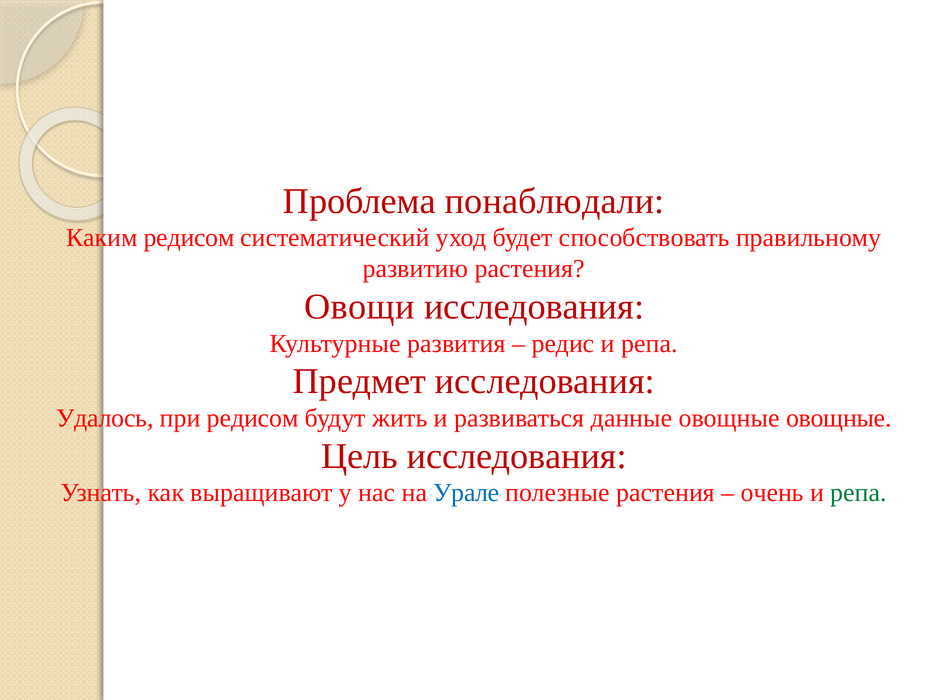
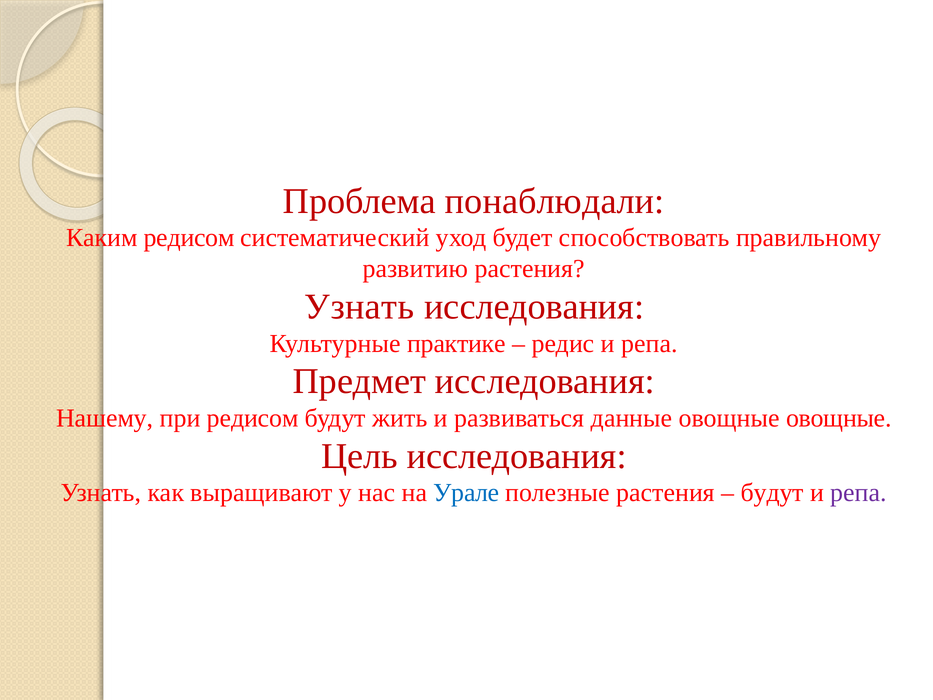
Овощи at (359, 307): Овощи -> Узнать
развития: развития -> практике
Удалось: Удалось -> Нашему
очень at (772, 493): очень -> будут
репа at (859, 493) colour: green -> purple
